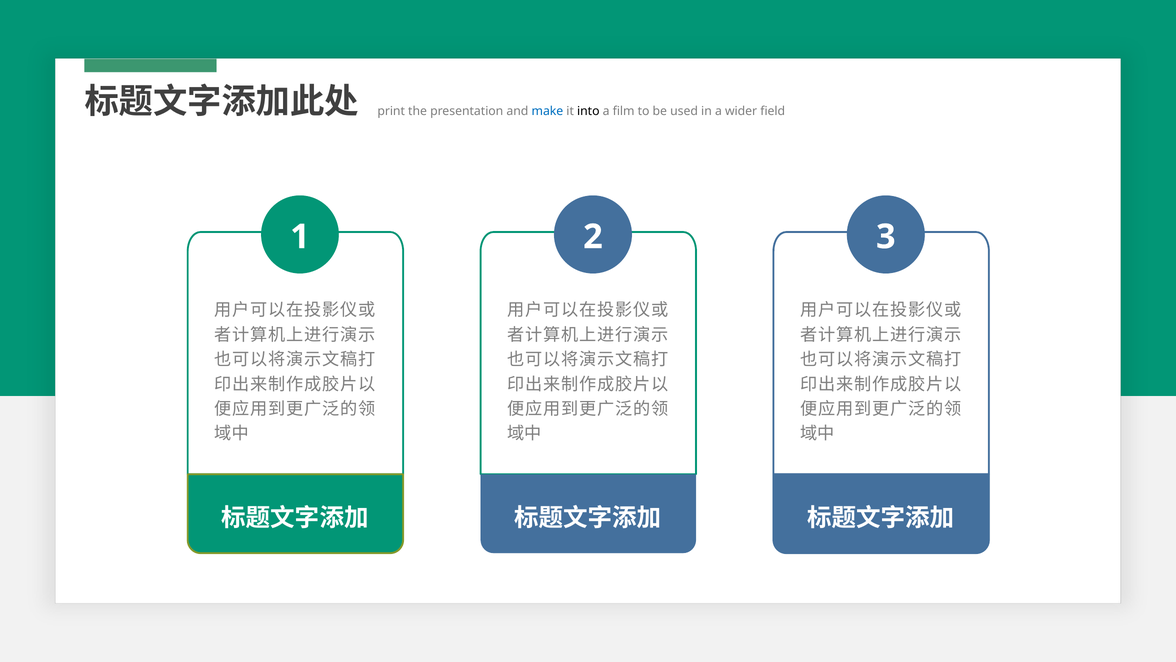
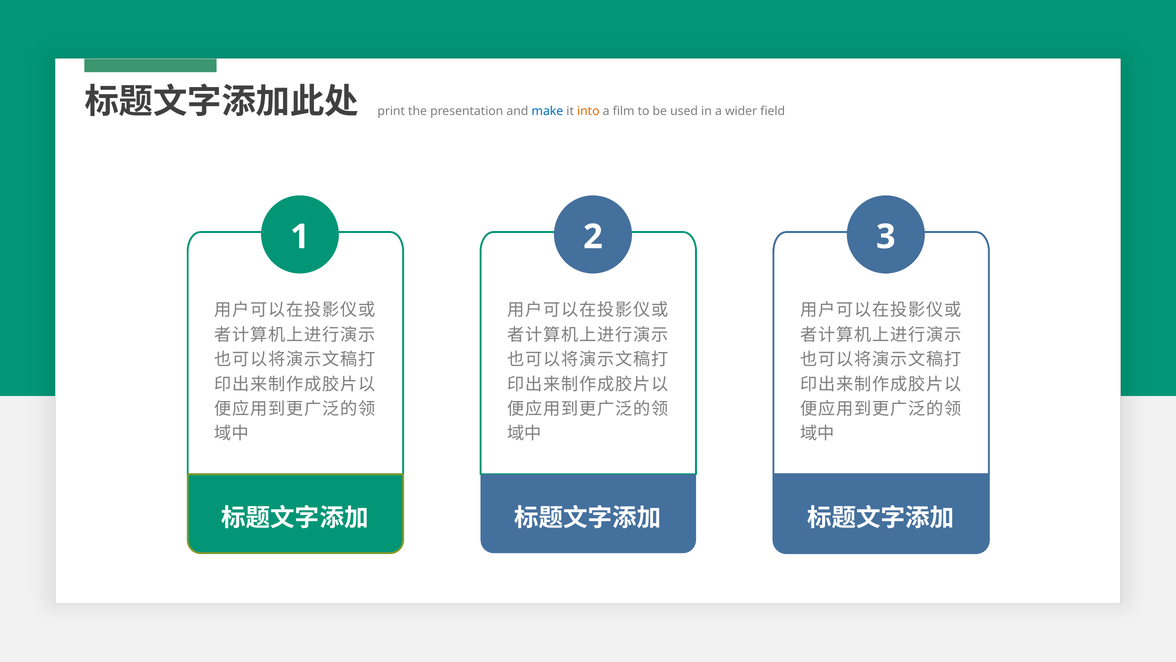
into colour: black -> orange
